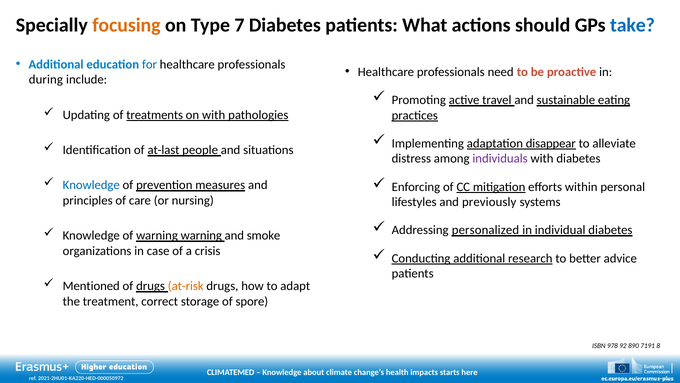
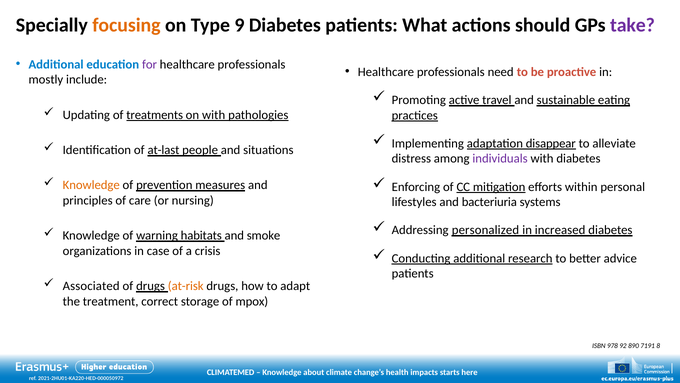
7: 7 -> 9
take colour: blue -> purple
for colour: blue -> purple
during: during -> mostly
Knowledge at (91, 185) colour: blue -> orange
previously: previously -> bacteriuria
individual: individual -> increased
warning warning: warning -> habitats
Mentioned: Mentioned -> Associated
spore: spore -> mpox
